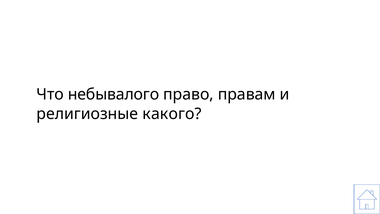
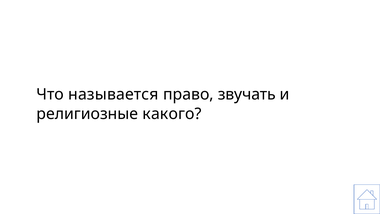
небывалого: небывалого -> называется
правам: правам -> звучать
